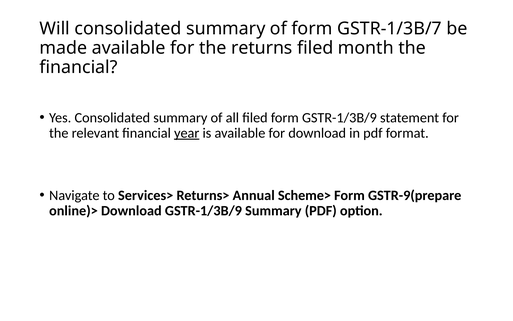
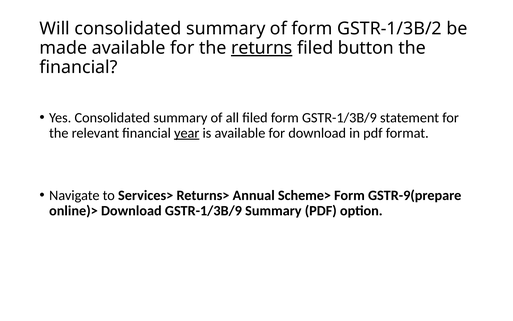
GSTR-1/3B/7: GSTR-1/3B/7 -> GSTR-1/3B/2
returns underline: none -> present
month: month -> button
